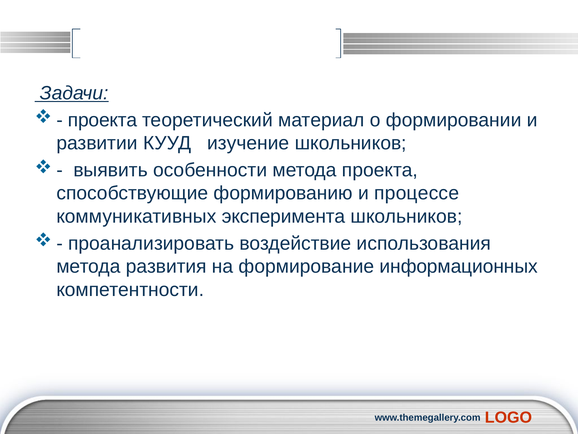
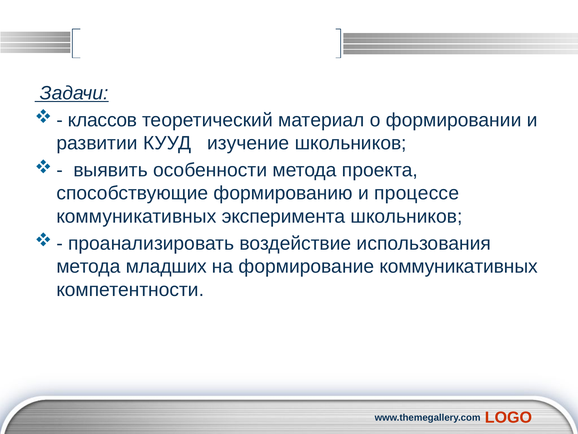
проекта at (102, 120): проекта -> классов
развития: развития -> младших
формирование информационных: информационных -> коммуникативных
